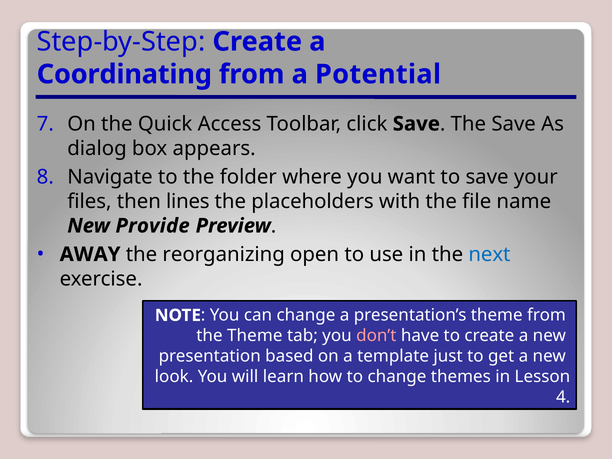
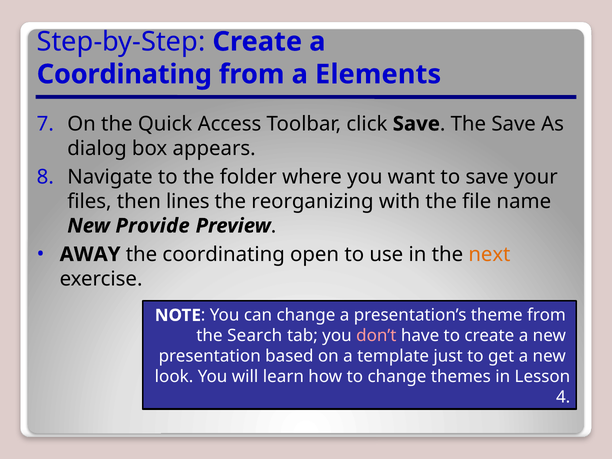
Potential: Potential -> Elements
placeholders: placeholders -> reorganizing
the reorganizing: reorganizing -> coordinating
next colour: blue -> orange
the Theme: Theme -> Search
